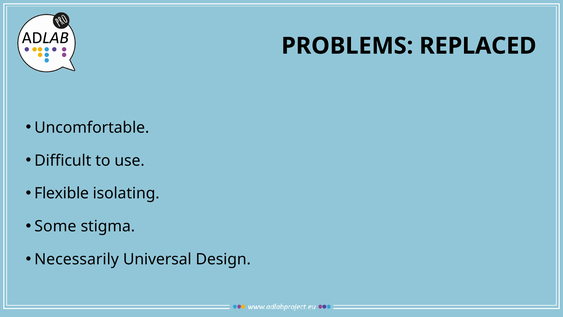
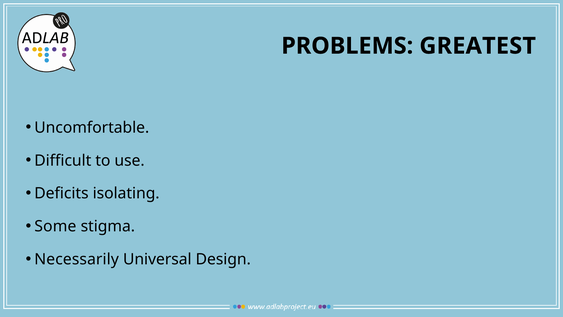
REPLACED: REPLACED -> GREATEST
Flexible: Flexible -> Deficits
